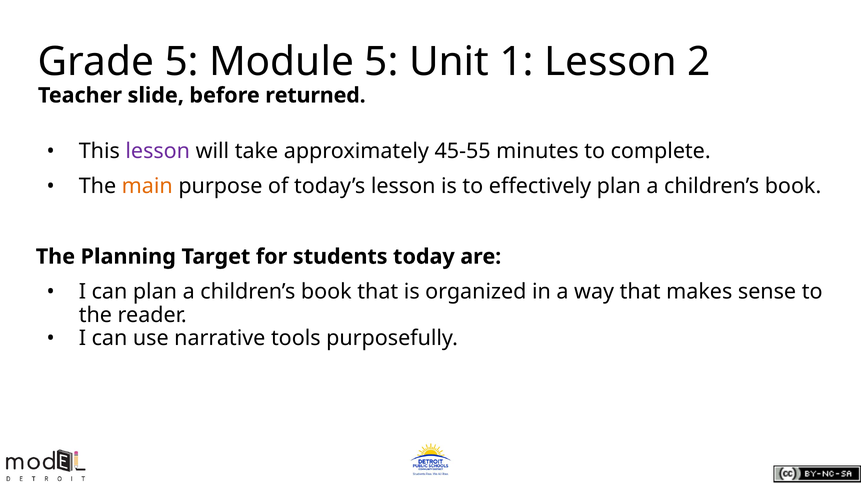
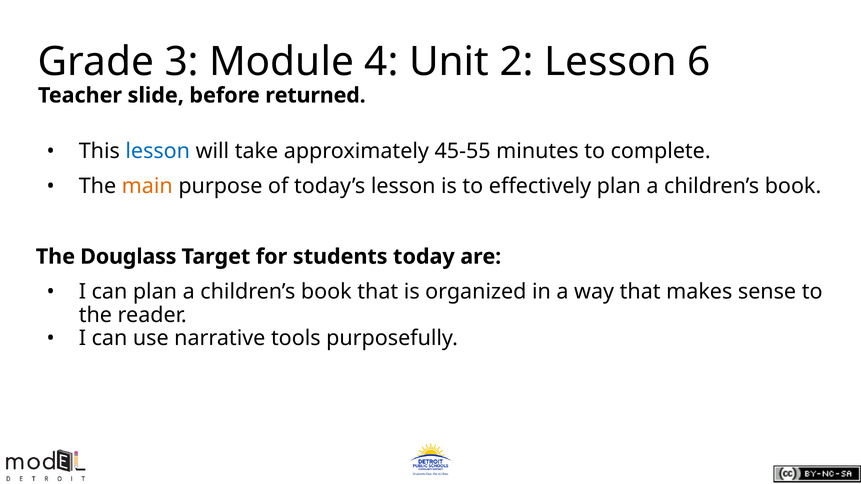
Grade 5: 5 -> 3
Module 5: 5 -> 4
1: 1 -> 2
2: 2 -> 6
lesson at (158, 151) colour: purple -> blue
Planning: Planning -> Douglass
